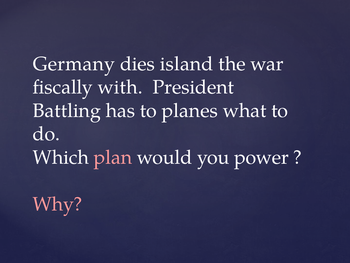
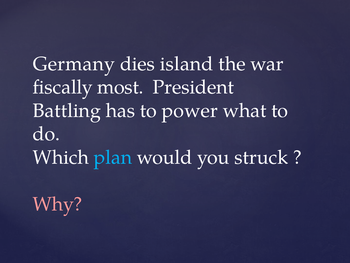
with: with -> most
planes: planes -> power
plan colour: pink -> light blue
power: power -> struck
